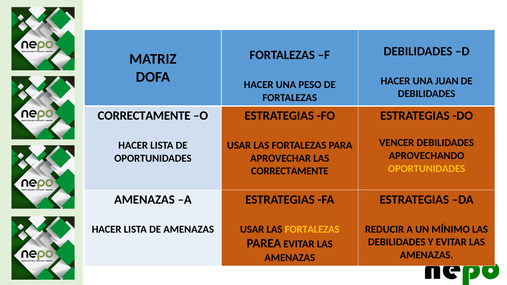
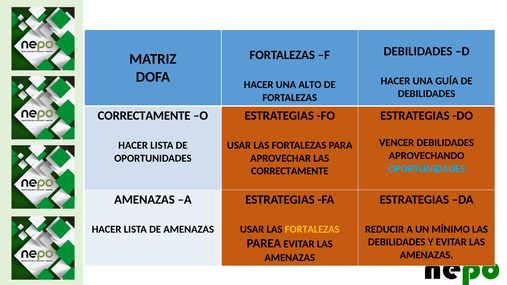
JUAN: JUAN -> GUÍA
PESO: PESO -> ALTO
OPORTUNIDADES at (427, 169) colour: yellow -> light blue
